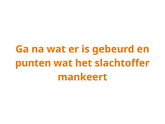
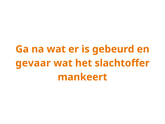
punten: punten -> gevaar
